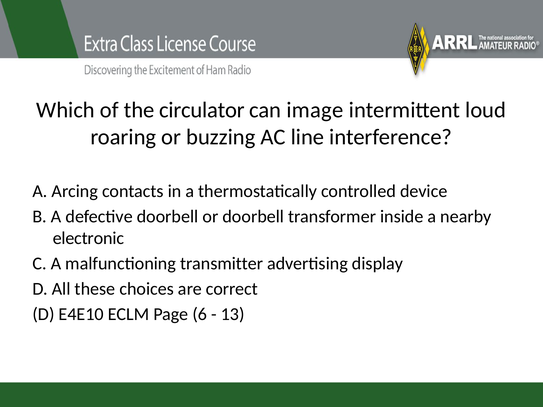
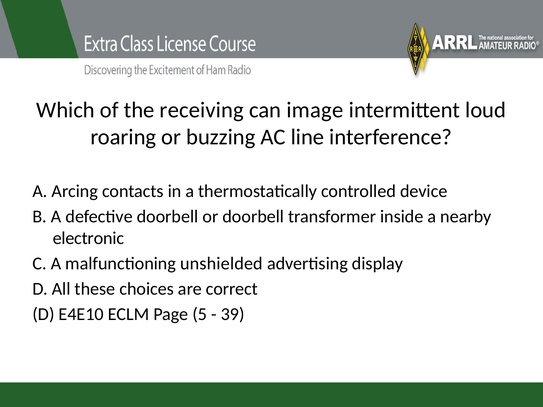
circulator: circulator -> receiving
transmitter: transmitter -> unshielded
6: 6 -> 5
13: 13 -> 39
